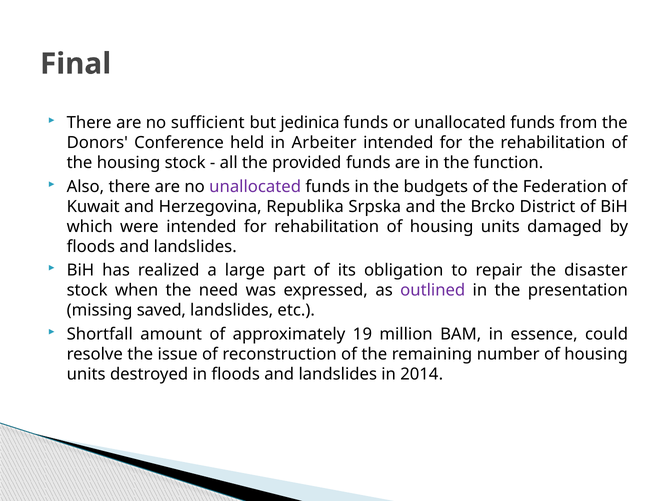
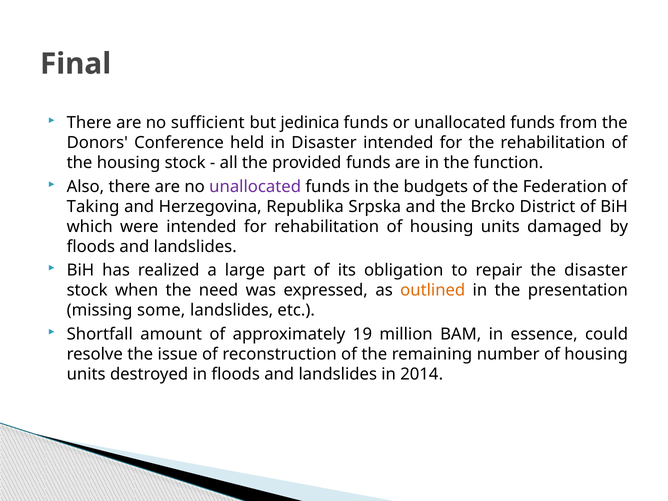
in Arbeiter: Arbeiter -> Disaster
Kuwait: Kuwait -> Taking
outlined colour: purple -> orange
saved: saved -> some
